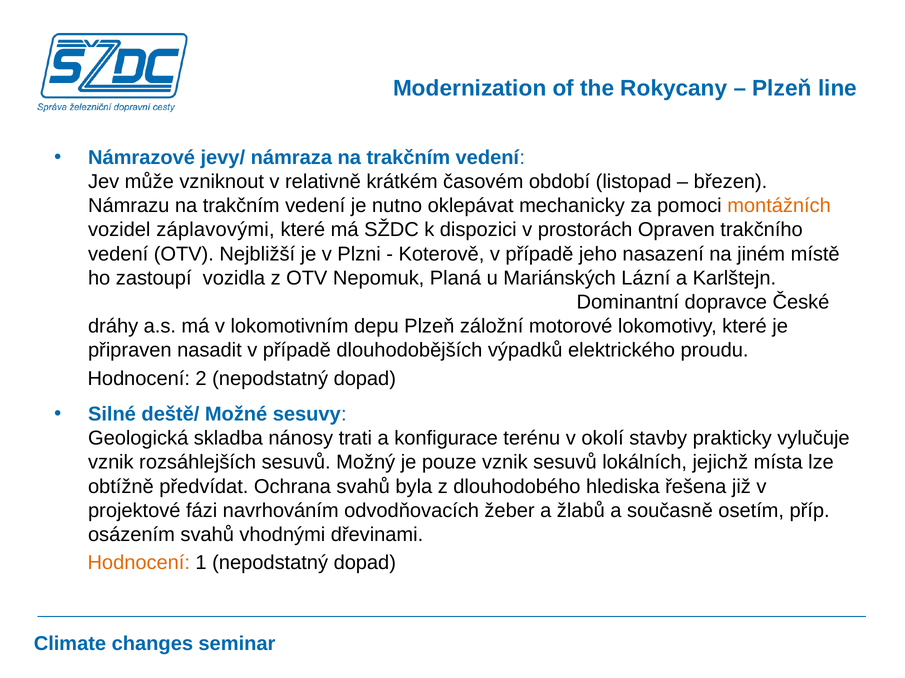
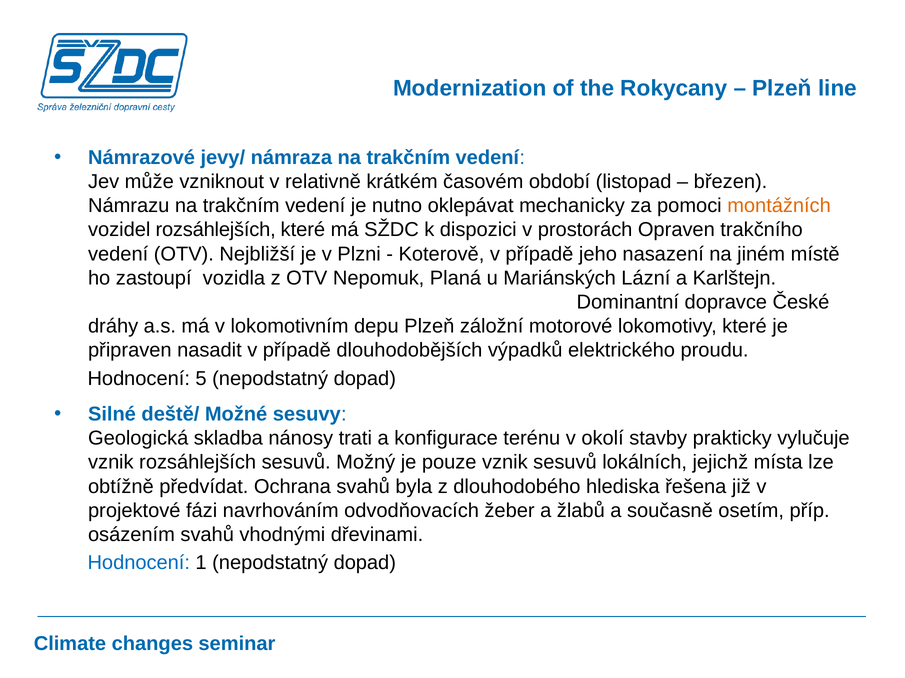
vozidel záplavovými: záplavovými -> rozsáhlejších
2: 2 -> 5
Hodnocení at (139, 563) colour: orange -> blue
